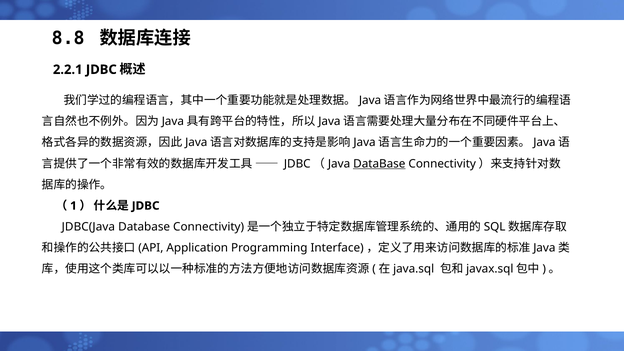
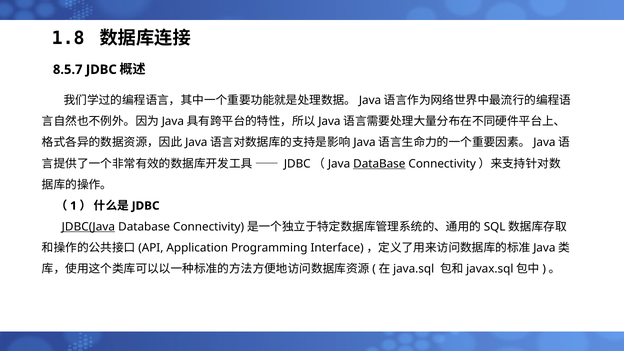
8.8: 8.8 -> 1.8
2.2.1: 2.2.1 -> 8.5.7
JDBC(Java underline: none -> present
